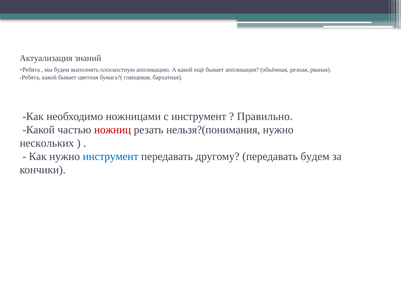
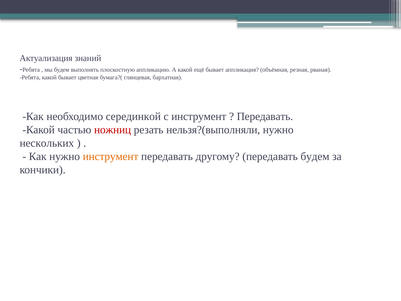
ножницами: ножницами -> серединкой
Правильно at (265, 116): Правильно -> Передавать
нельзя?(понимания: нельзя?(понимания -> нельзя?(выполняли
инструмент at (111, 156) colour: blue -> orange
